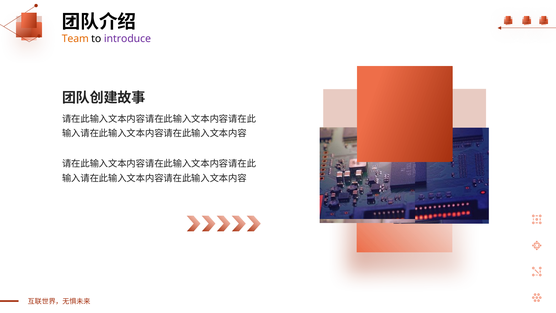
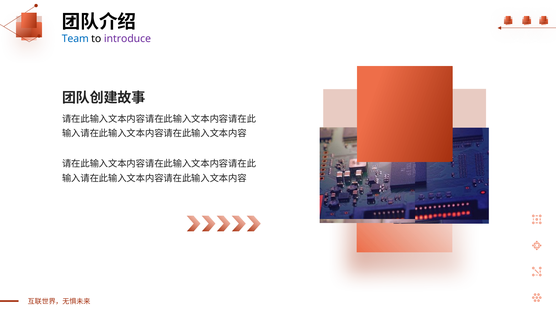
Team colour: orange -> blue
